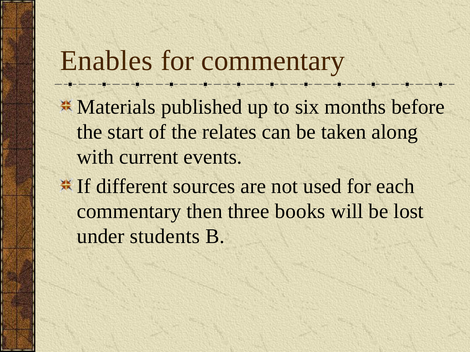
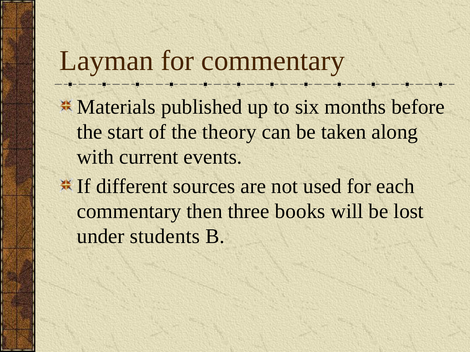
Enables: Enables -> Layman
relates: relates -> theory
